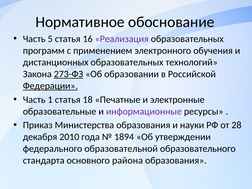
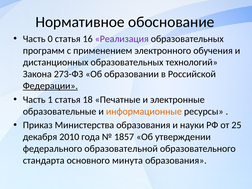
5: 5 -> 0
273-ФЗ underline: present -> none
информационные colour: purple -> orange
28: 28 -> 25
1894: 1894 -> 1857
района: района -> минута
